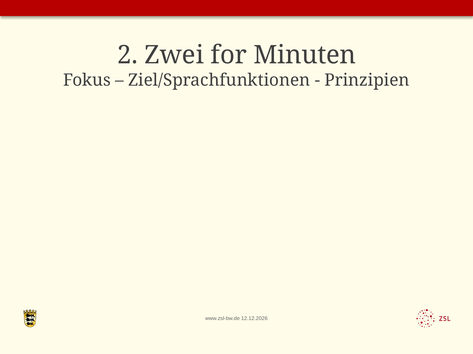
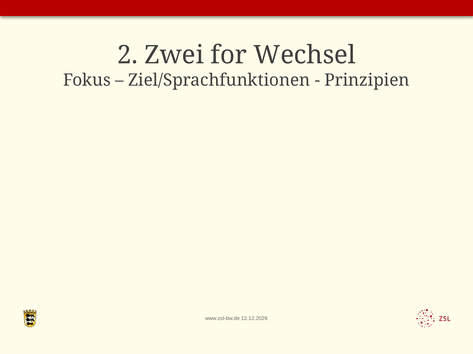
Minuten: Minuten -> Wechsel
